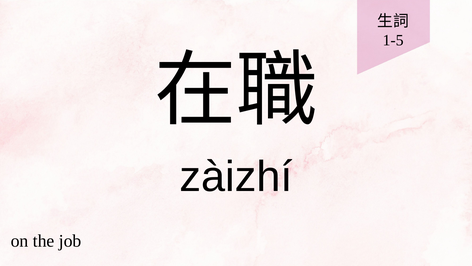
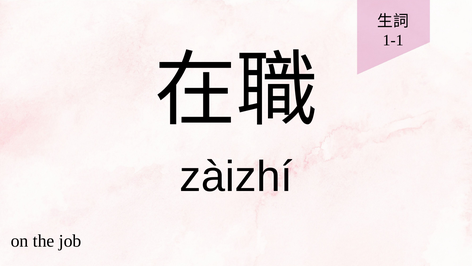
1-5: 1-5 -> 1-1
